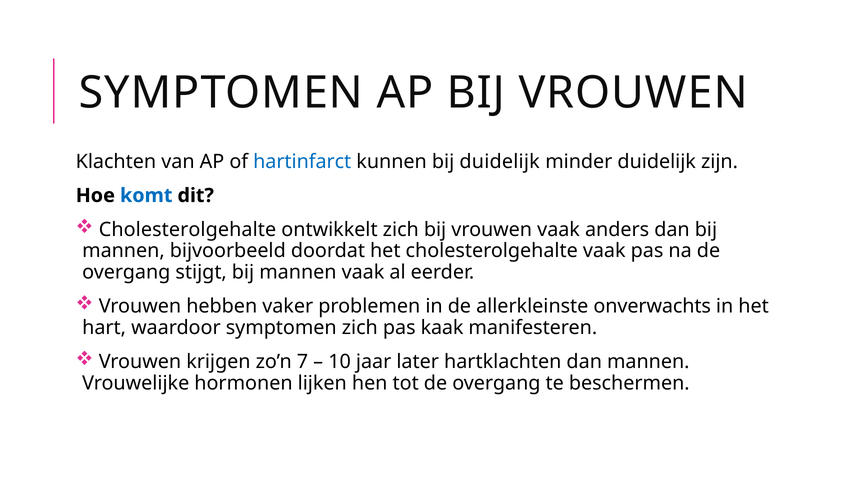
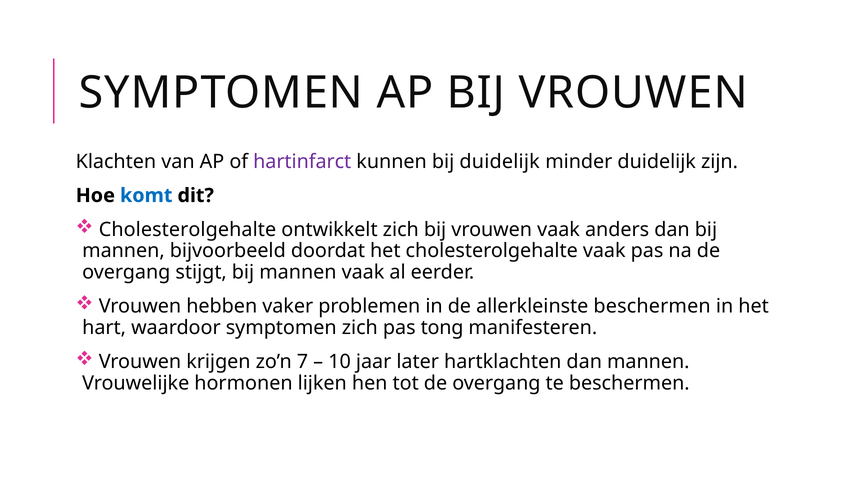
hartinfarct colour: blue -> purple
allerkleinste onverwachts: onverwachts -> beschermen
kaak: kaak -> tong
